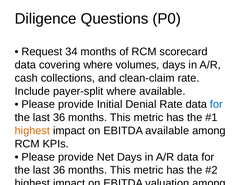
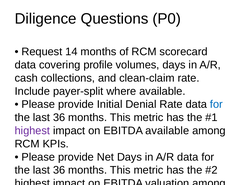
34: 34 -> 14
covering where: where -> profile
highest at (32, 130) colour: orange -> purple
